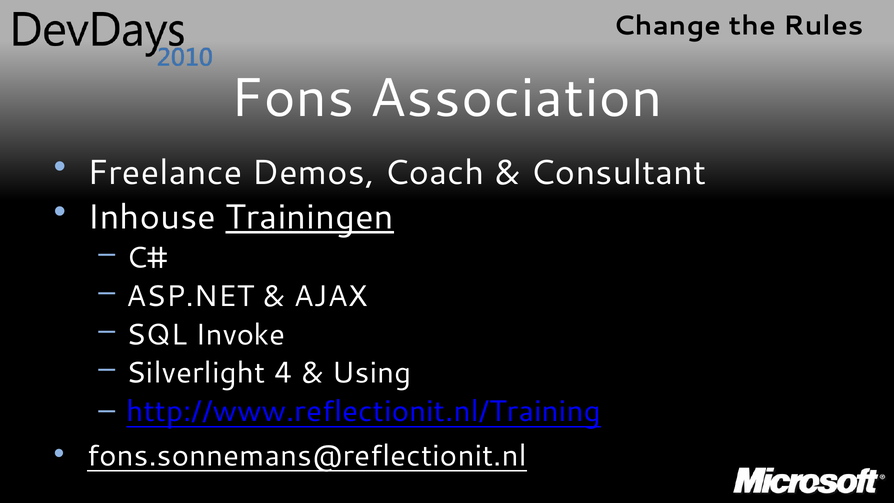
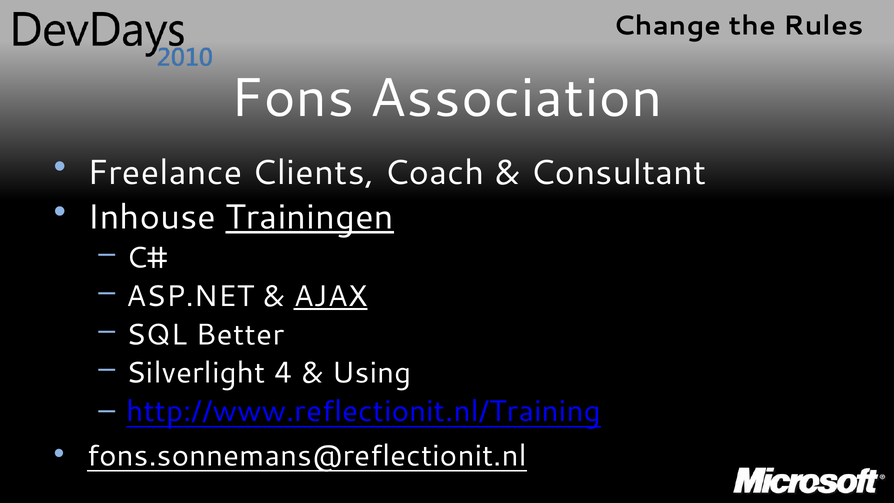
Demos: Demos -> Clients
AJAX underline: none -> present
Invoke: Invoke -> Better
